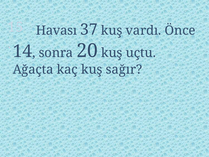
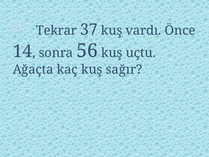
Havası: Havası -> Tekrar
20: 20 -> 56
